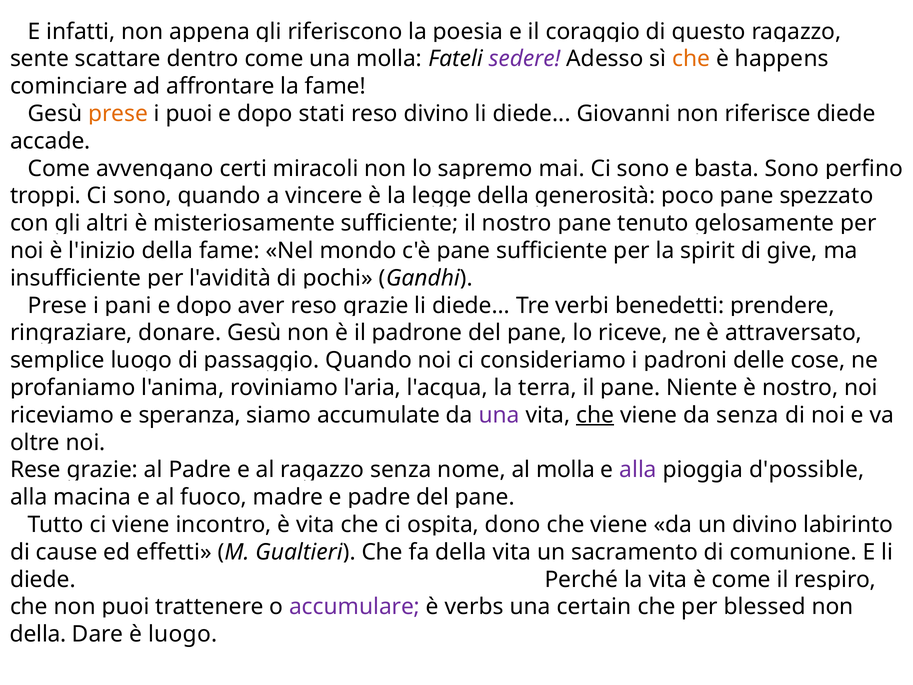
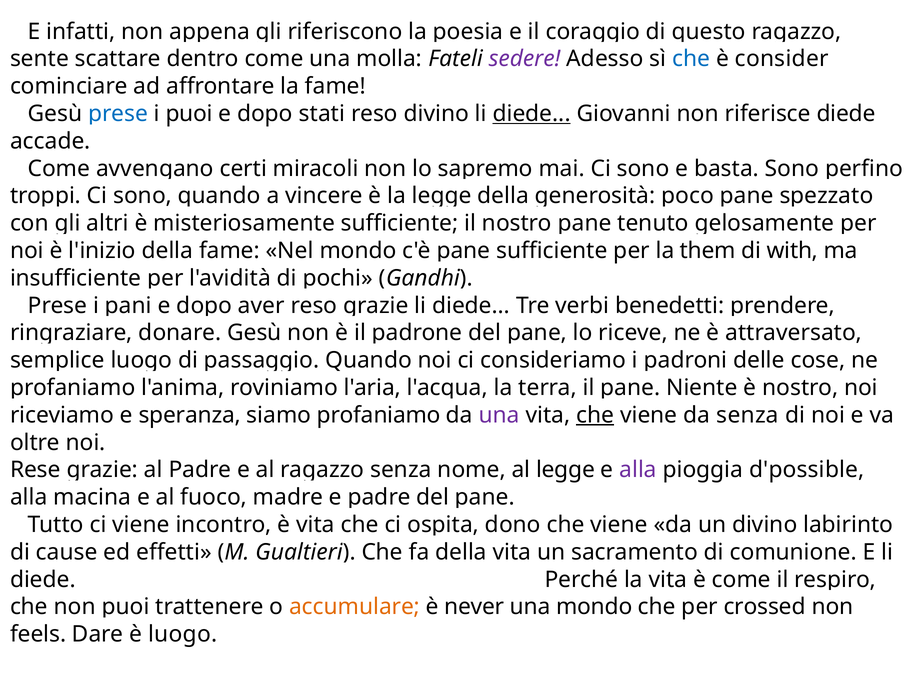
che at (691, 59) colour: orange -> blue
happens: happens -> consider
prese at (118, 114) colour: orange -> blue
diede at (532, 114) underline: none -> present
spirit: spirit -> them
give: give -> with
siamo accumulate: accumulate -> profaniamo
molla at (566, 470): molla -> legge
accumulare colour: purple -> orange
verbs: verbs -> never
una certain: certain -> mondo
blessed: blessed -> crossed
della at (38, 634): della -> feels
